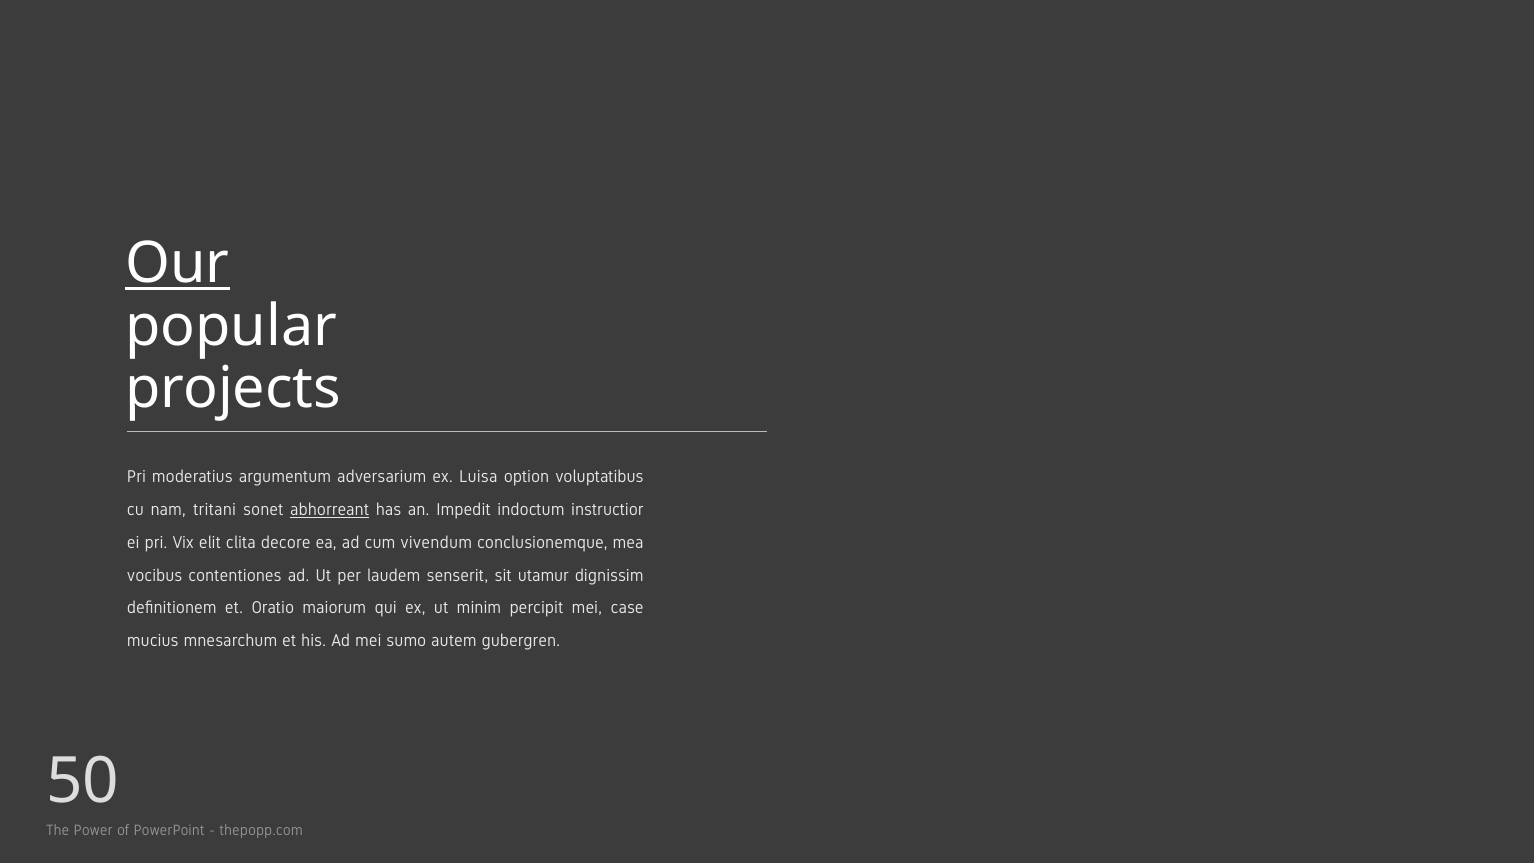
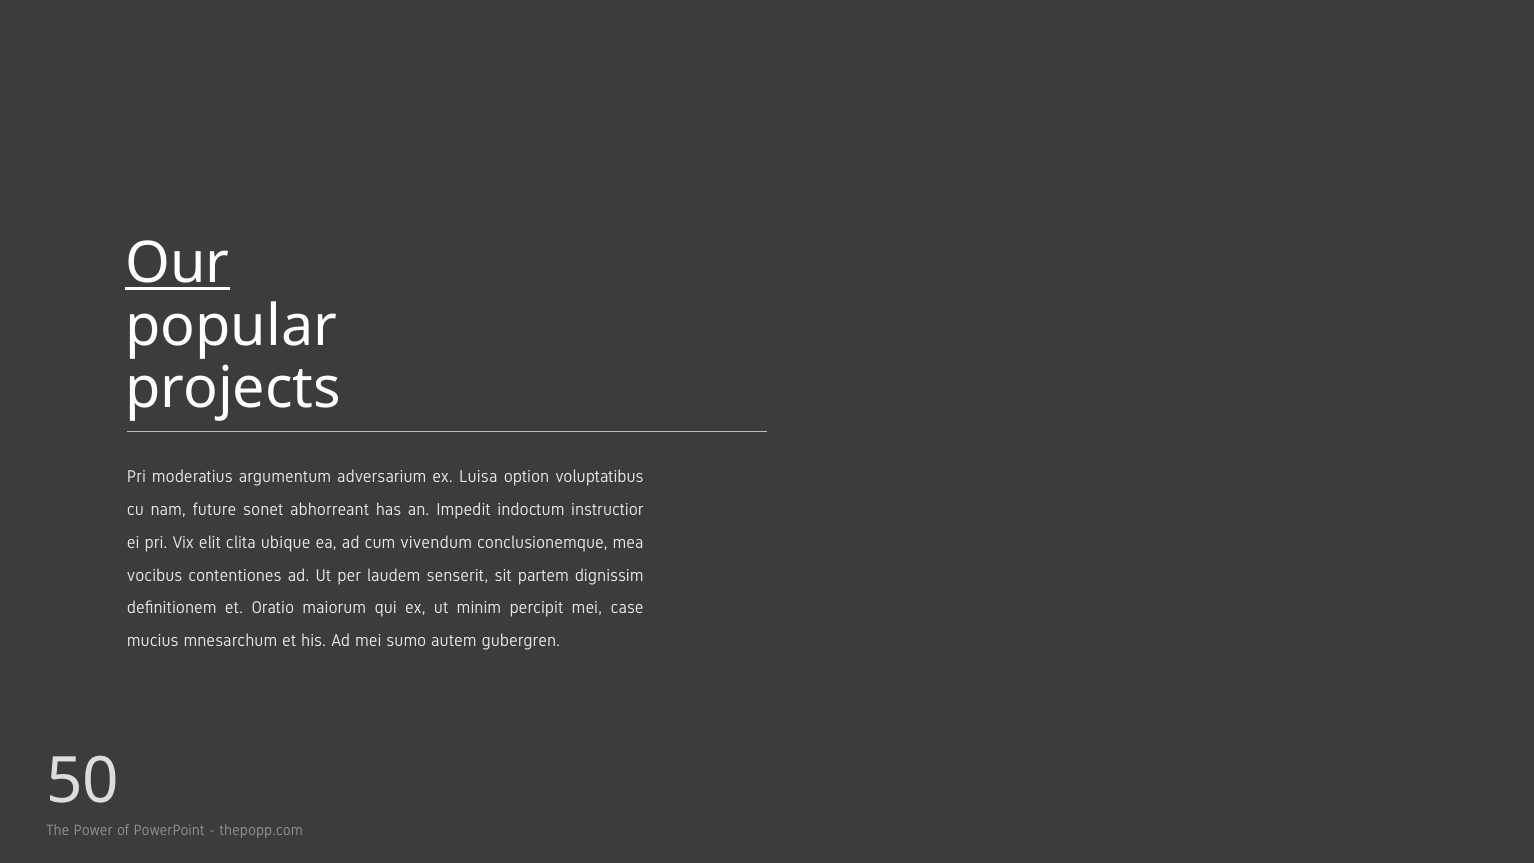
tritani: tritani -> future
abhorreant underline: present -> none
decore: decore -> ubique
utamur: utamur -> partem
